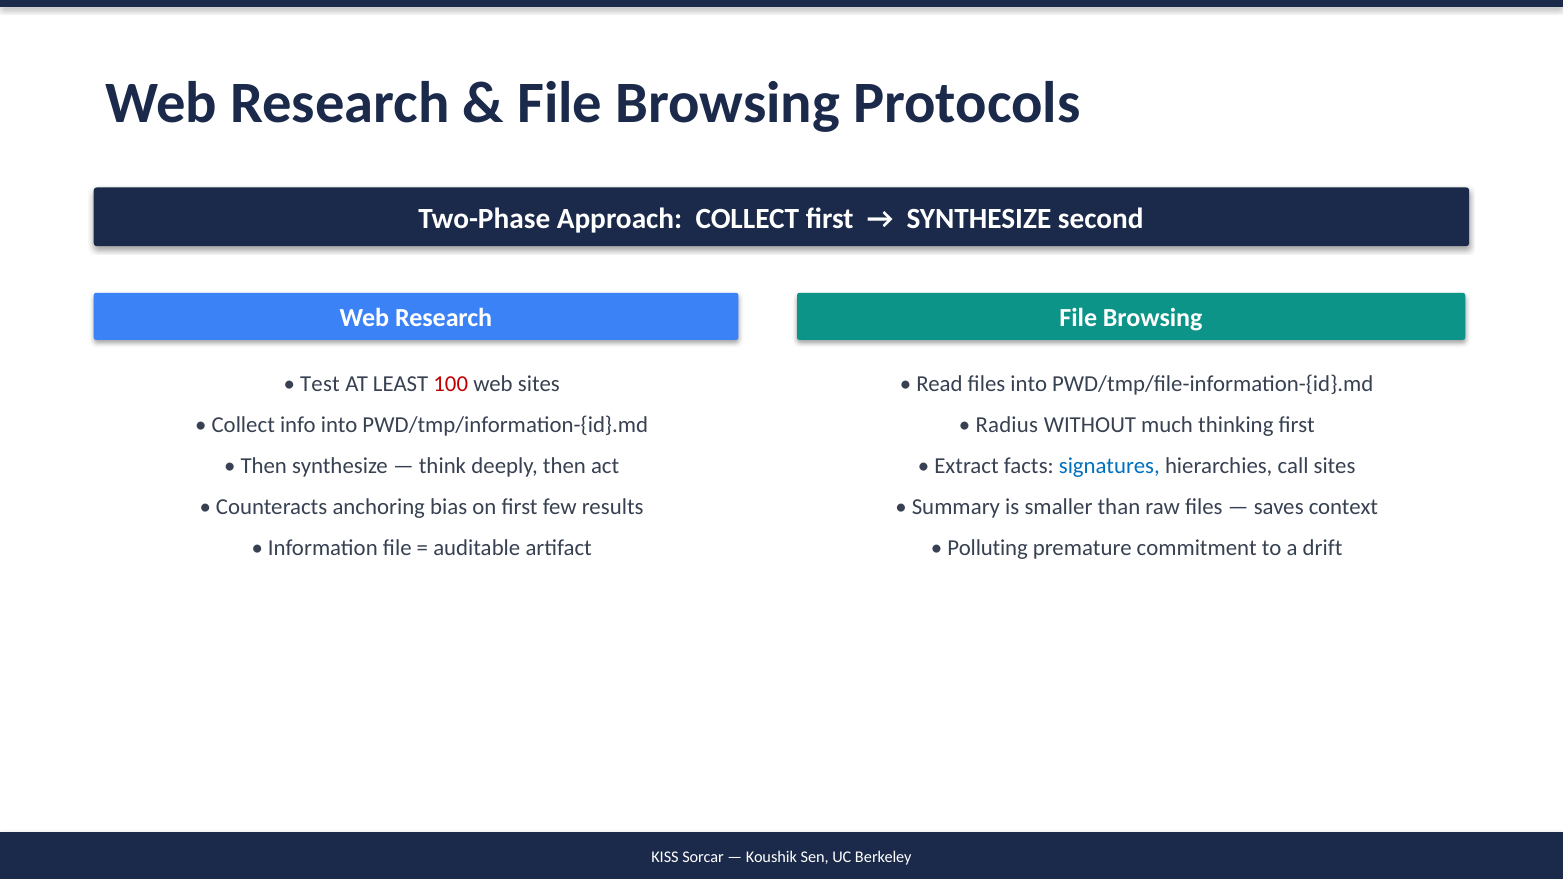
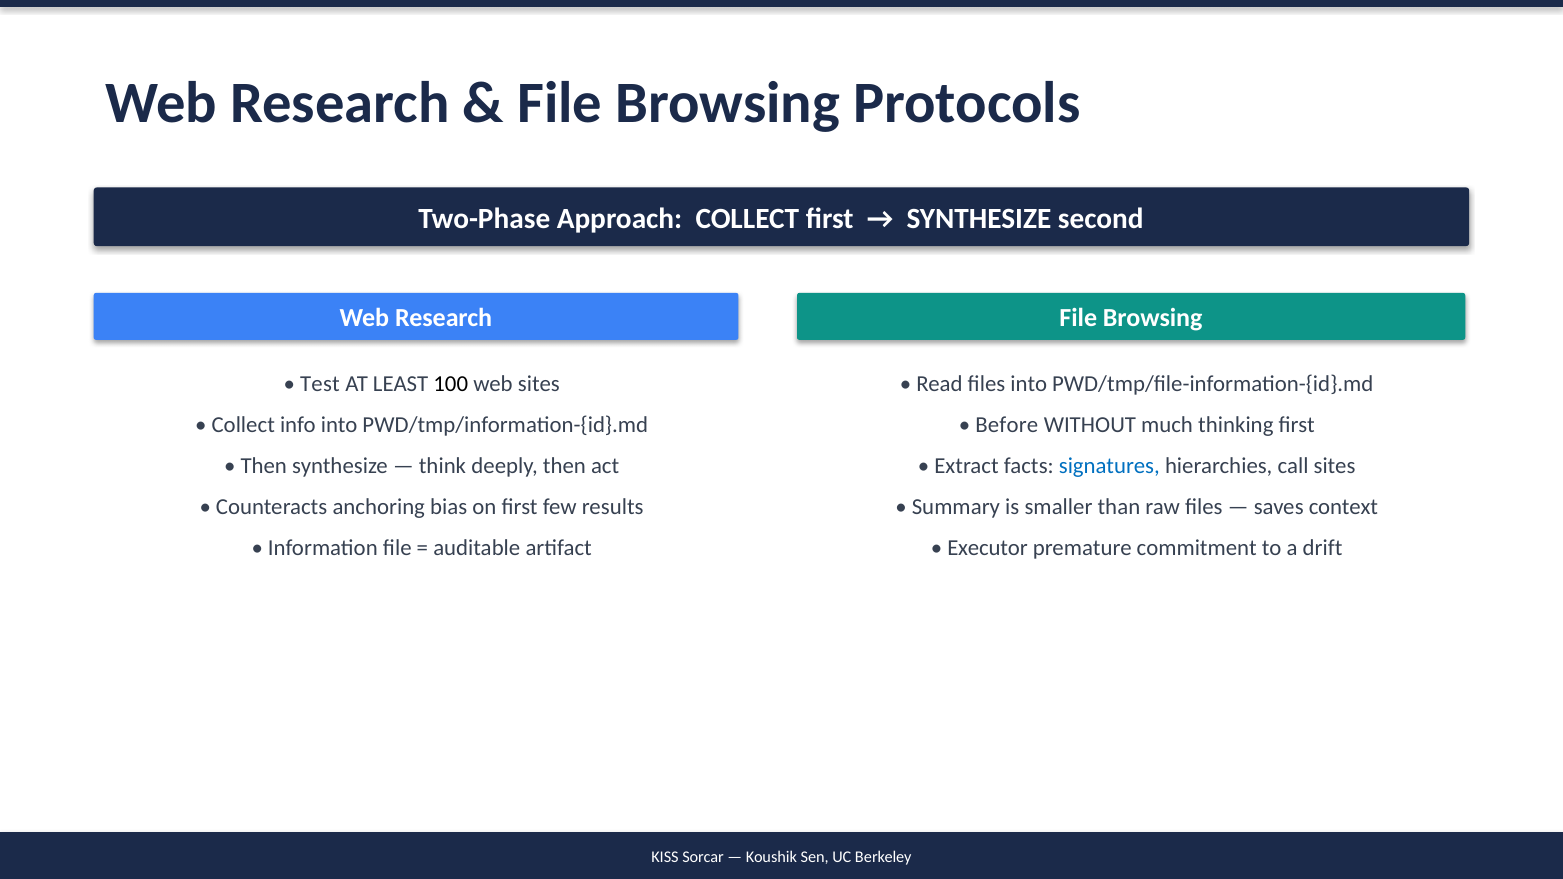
100 colour: red -> black
Radius: Radius -> Before
Polluting: Polluting -> Executor
